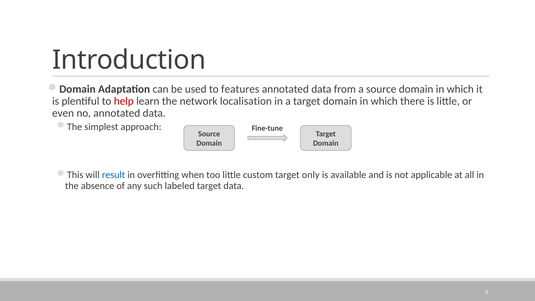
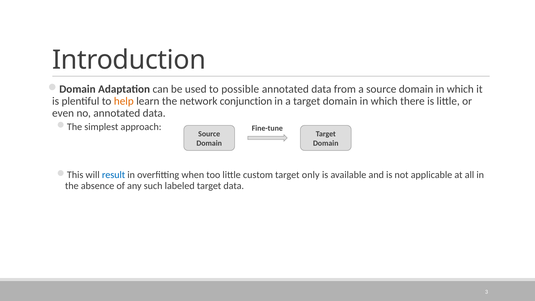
features: features -> possible
help colour: red -> orange
localisation: localisation -> conjunction
